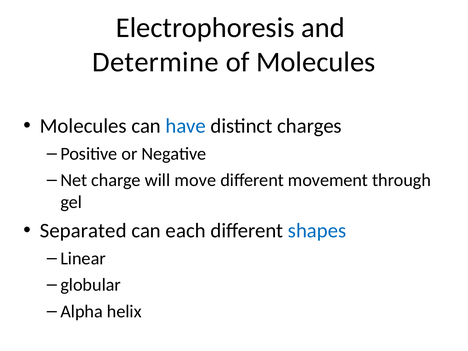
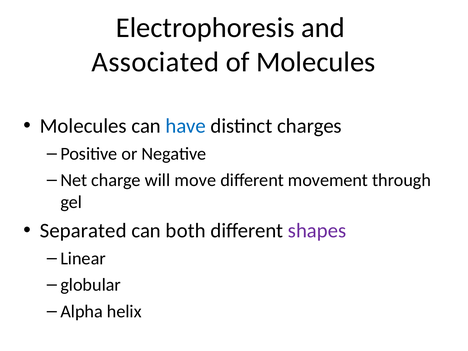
Determine: Determine -> Associated
each: each -> both
shapes colour: blue -> purple
